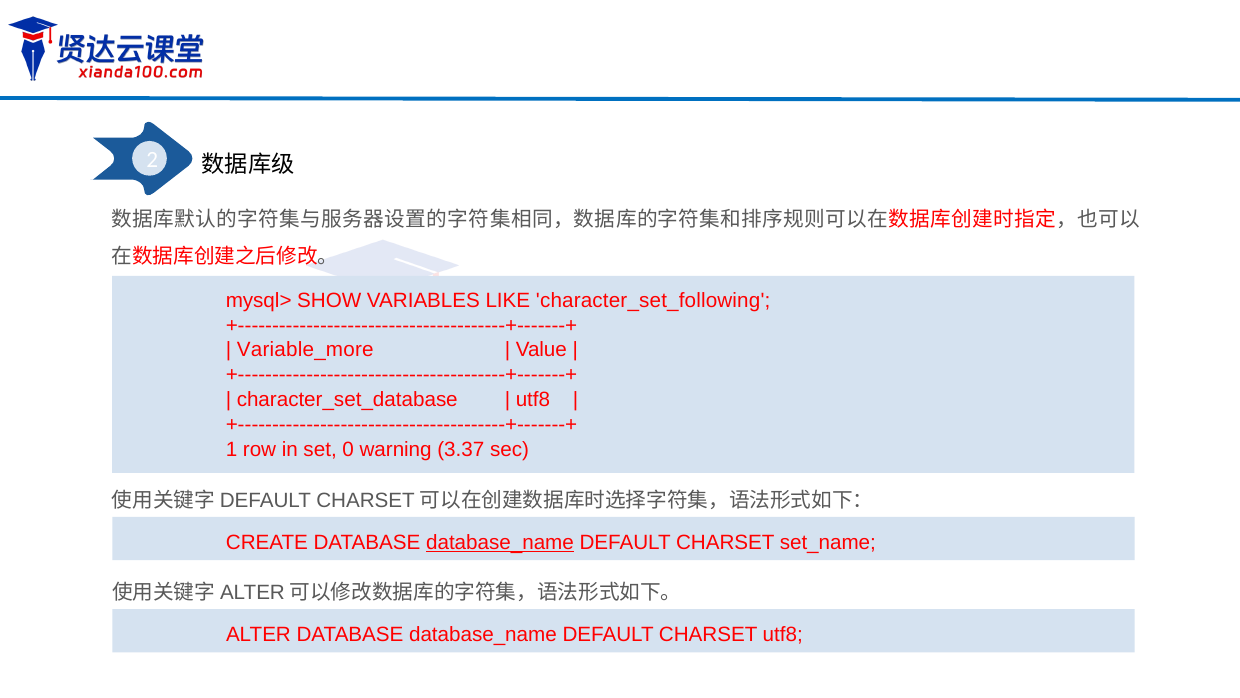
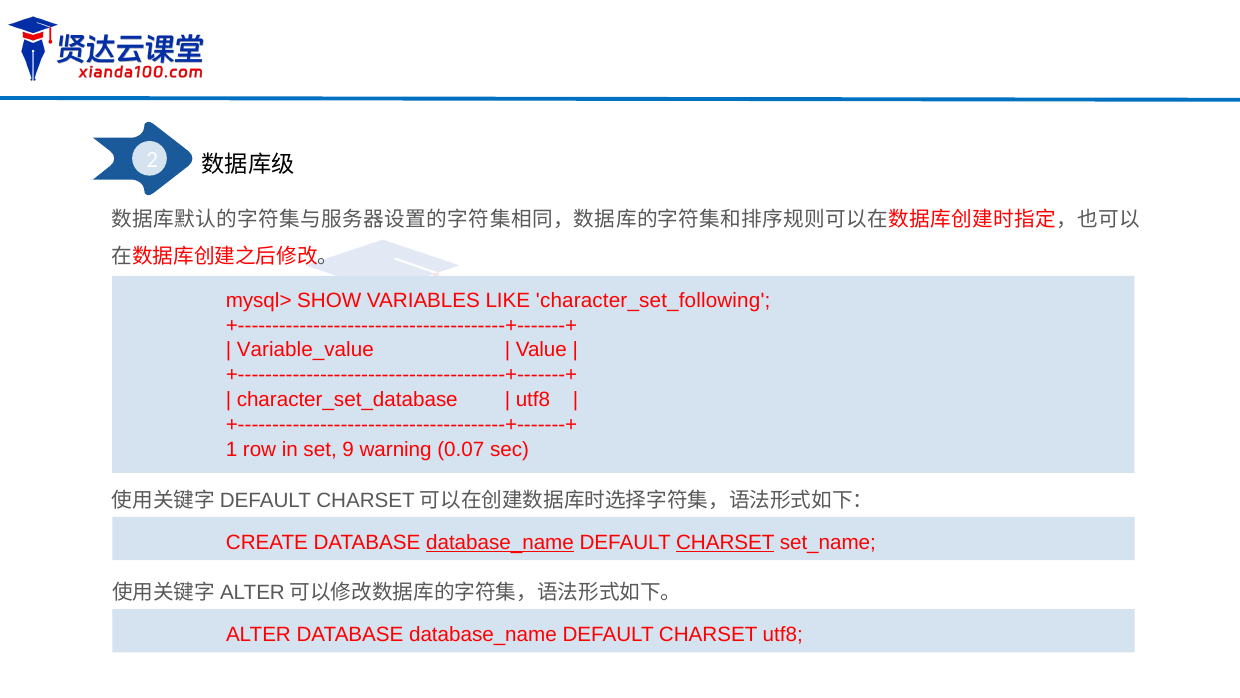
Variable_more: Variable_more -> Variable_value
0: 0 -> 9
3.37: 3.37 -> 0.07
CHARSET at (725, 542) underline: none -> present
